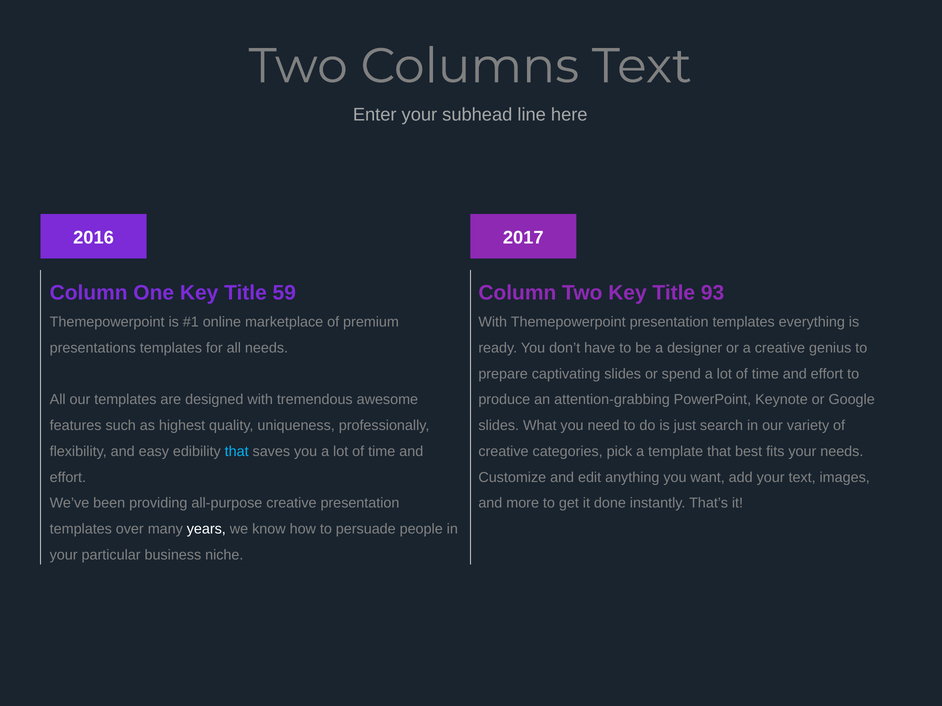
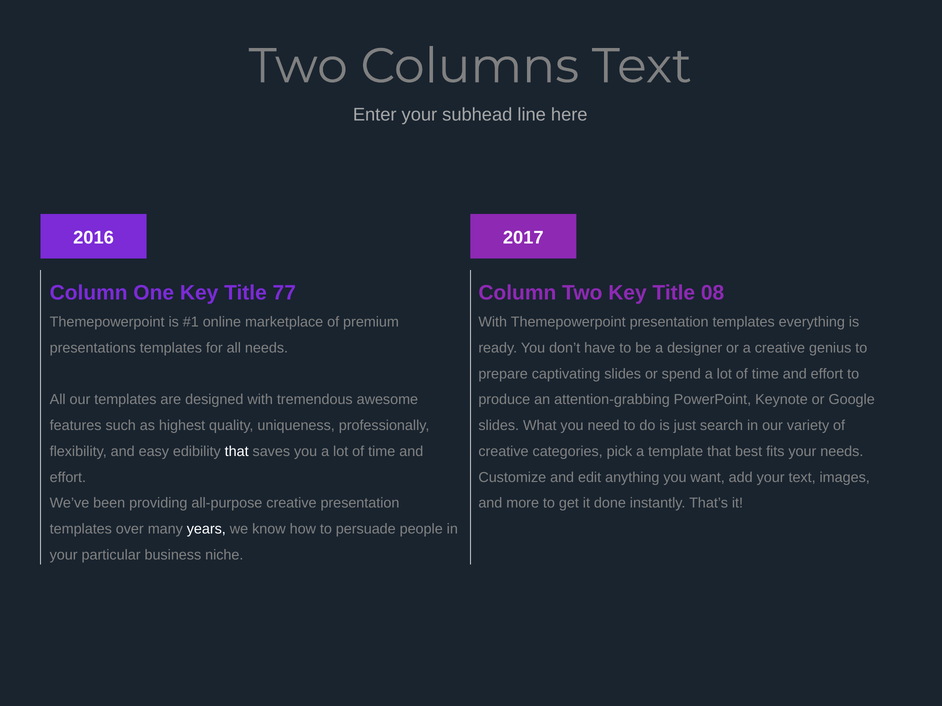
59: 59 -> 77
93: 93 -> 08
that at (237, 452) colour: light blue -> white
